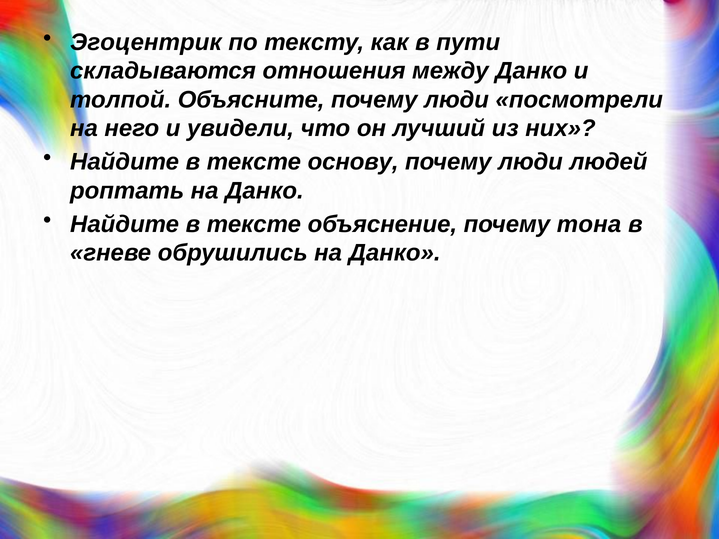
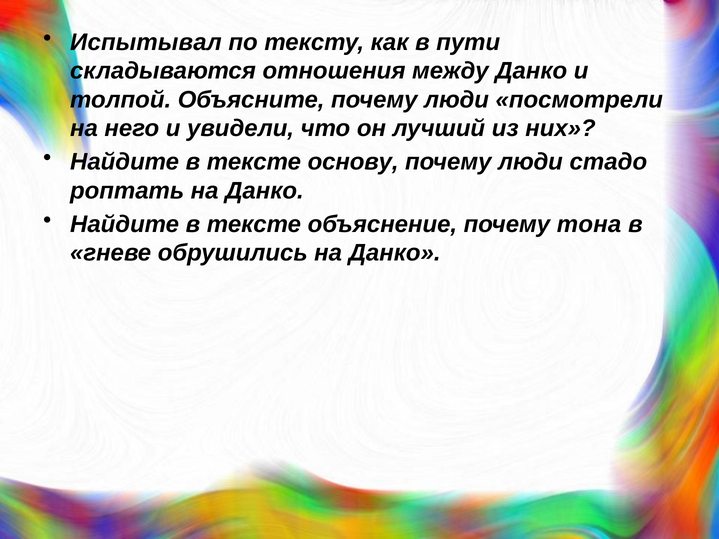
Эгоцентрик: Эгоцентрик -> Испытывал
людей: людей -> стадо
